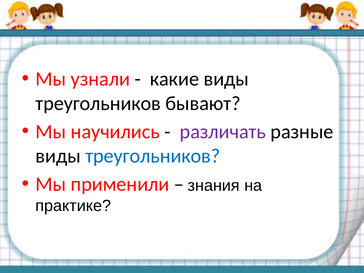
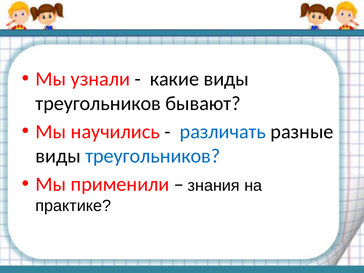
различать colour: purple -> blue
